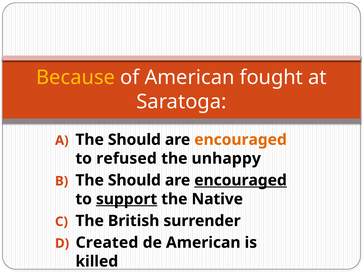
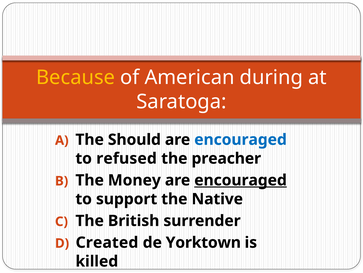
fought: fought -> during
encouraged at (241, 139) colour: orange -> blue
unhappy: unhappy -> preacher
Should at (134, 180): Should -> Money
support underline: present -> none
de American: American -> Yorktown
